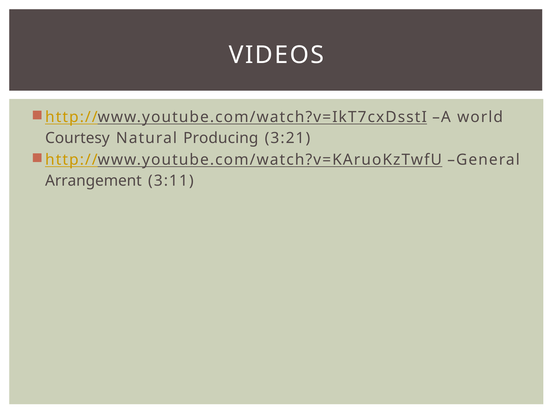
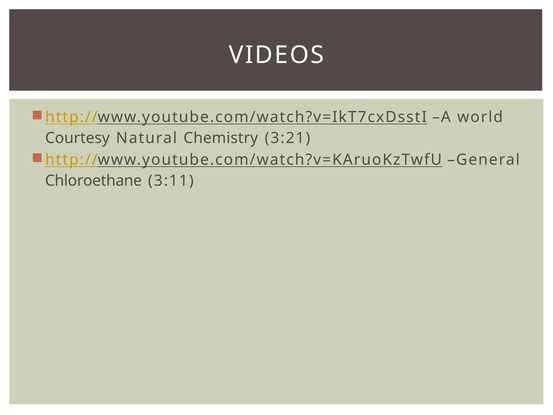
Producing: Producing -> Chemistry
Arrangement: Arrangement -> Chloroethane
